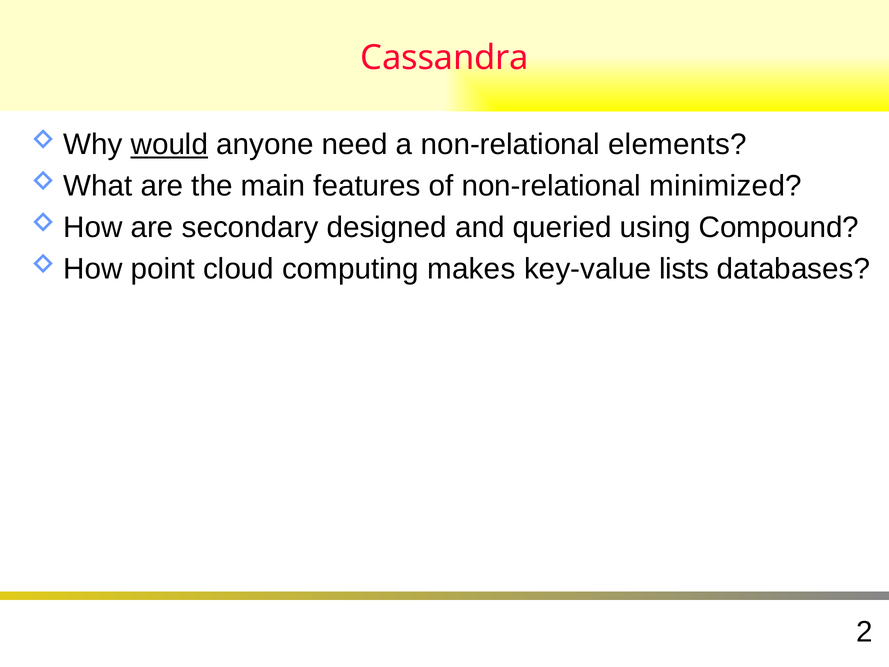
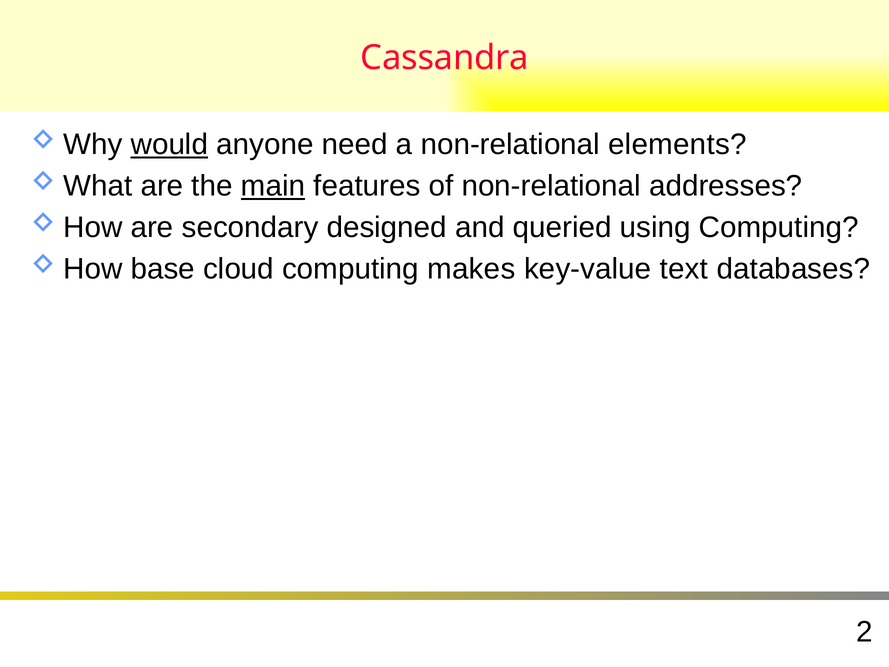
main underline: none -> present
minimized: minimized -> addresses
using Compound: Compound -> Computing
point: point -> base
lists: lists -> text
